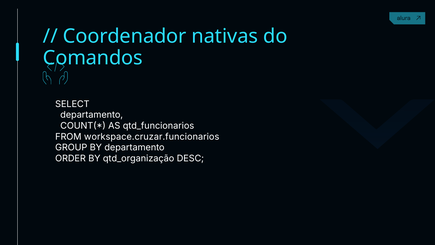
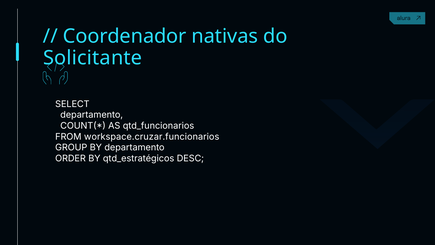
Comandos: Comandos -> Solicitante
qtd_organização: qtd_organização -> qtd_estratégicos
